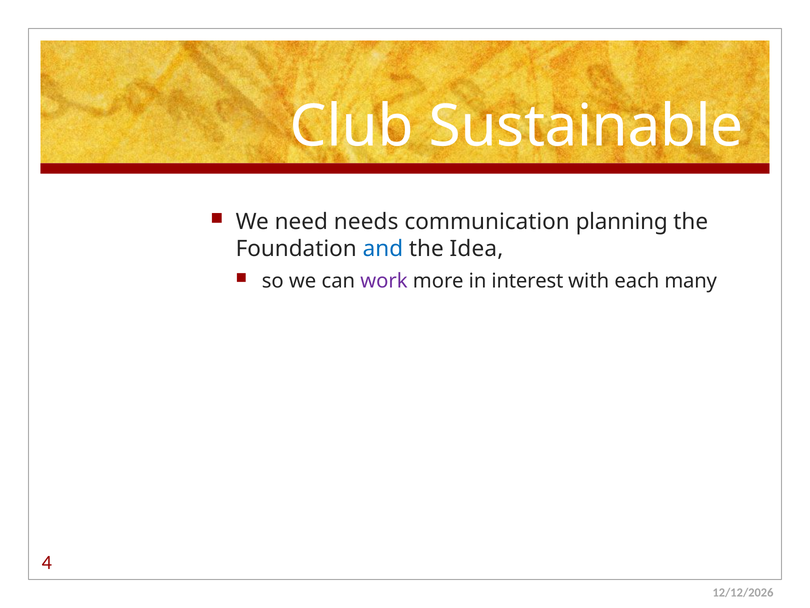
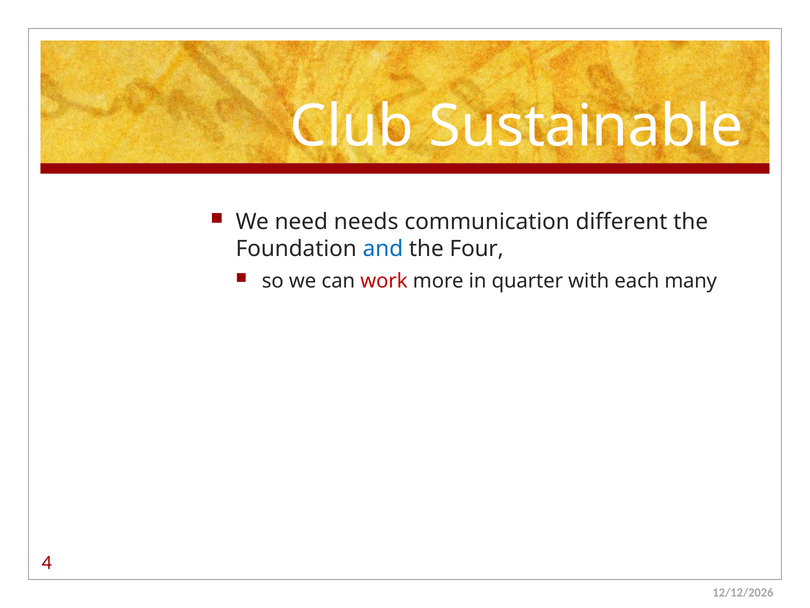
planning: planning -> different
Idea: Idea -> Four
work colour: purple -> red
interest: interest -> quarter
